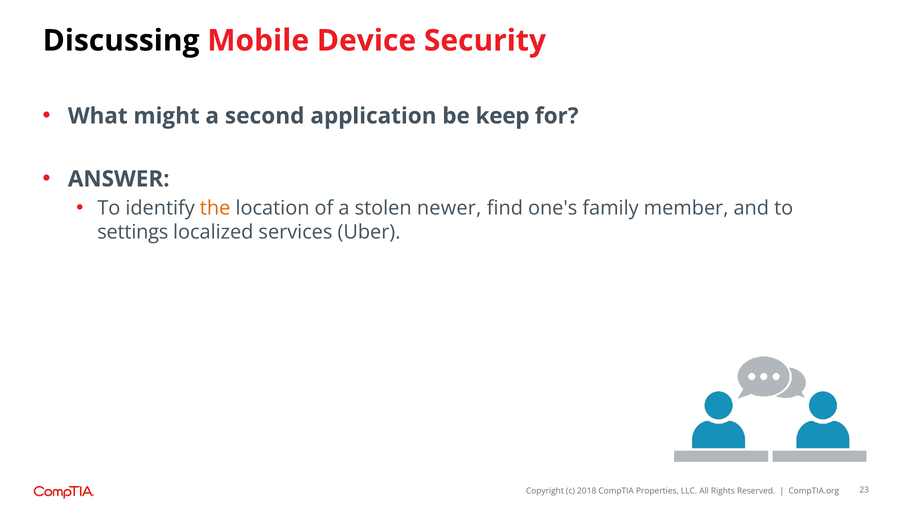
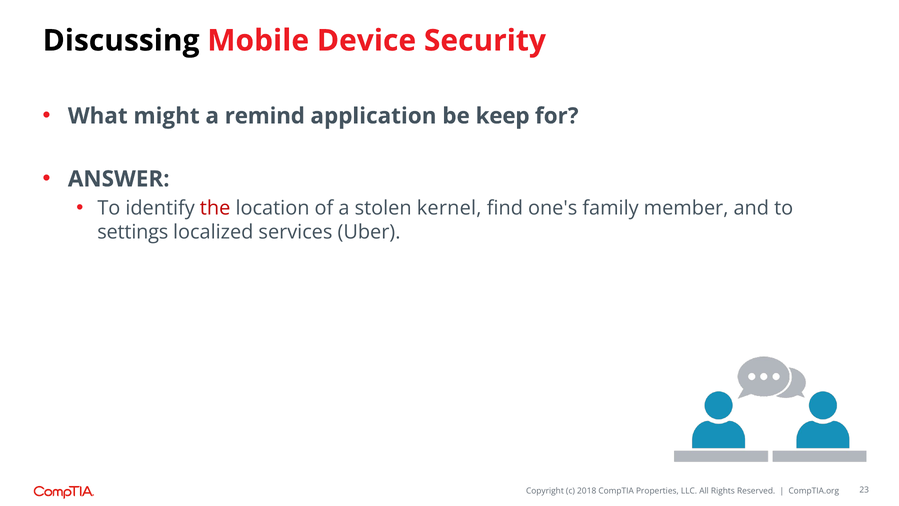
second: second -> remind
the colour: orange -> red
newer: newer -> kernel
